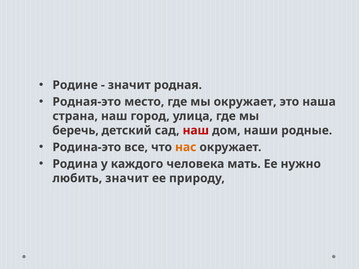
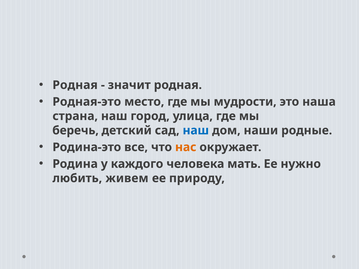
Родине at (75, 85): Родине -> Родная
мы окружает: окружает -> мудрости
наш at (196, 131) colour: red -> blue
любить значит: значит -> живем
